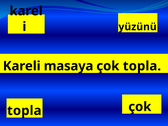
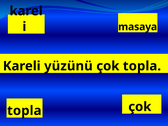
yüzünü: yüzünü -> masaya
masaya: masaya -> yüzünü
